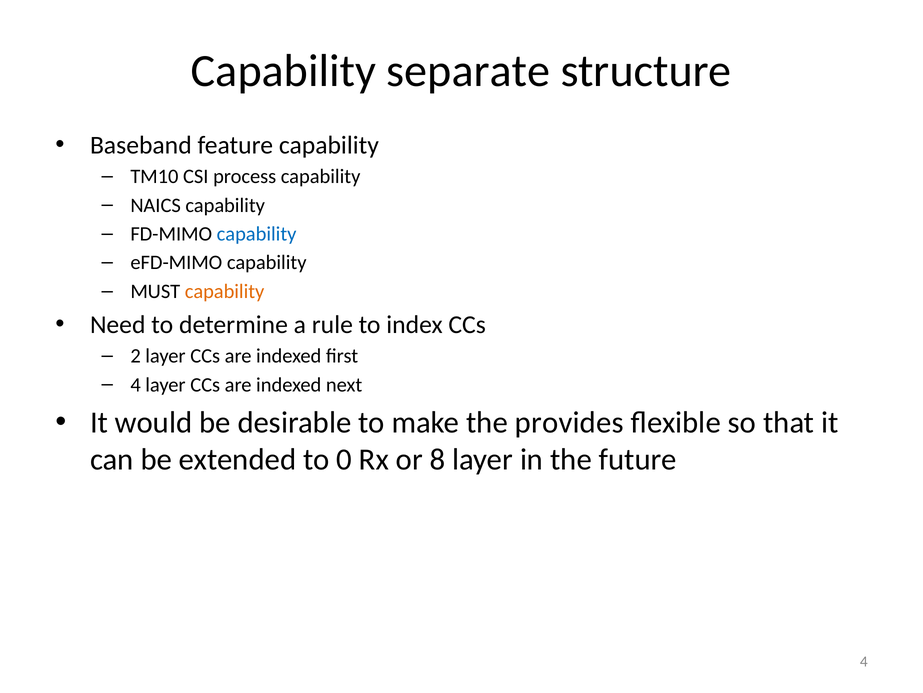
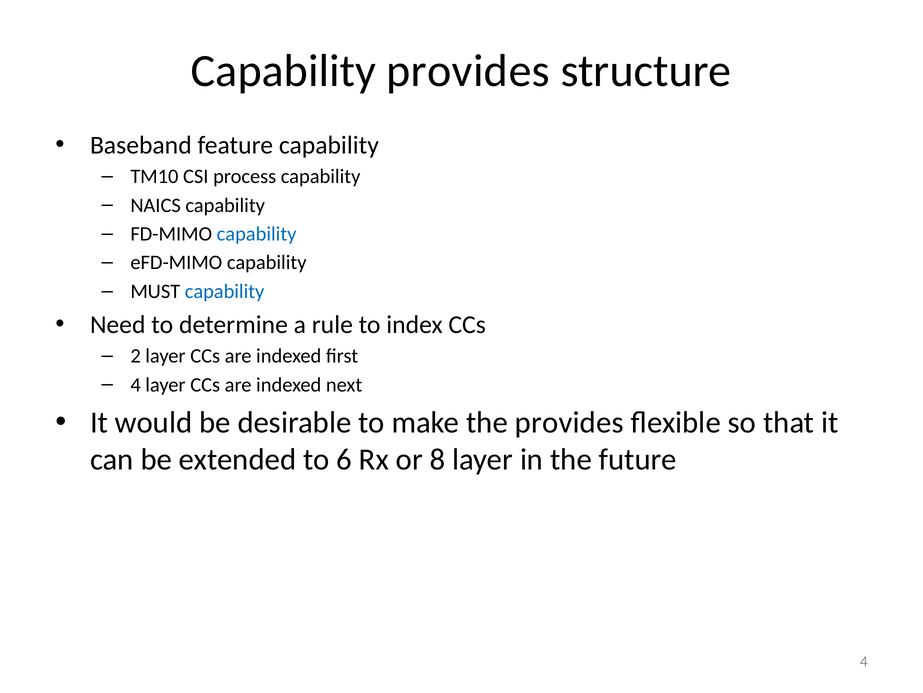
Capability separate: separate -> provides
capability at (225, 291) colour: orange -> blue
0: 0 -> 6
